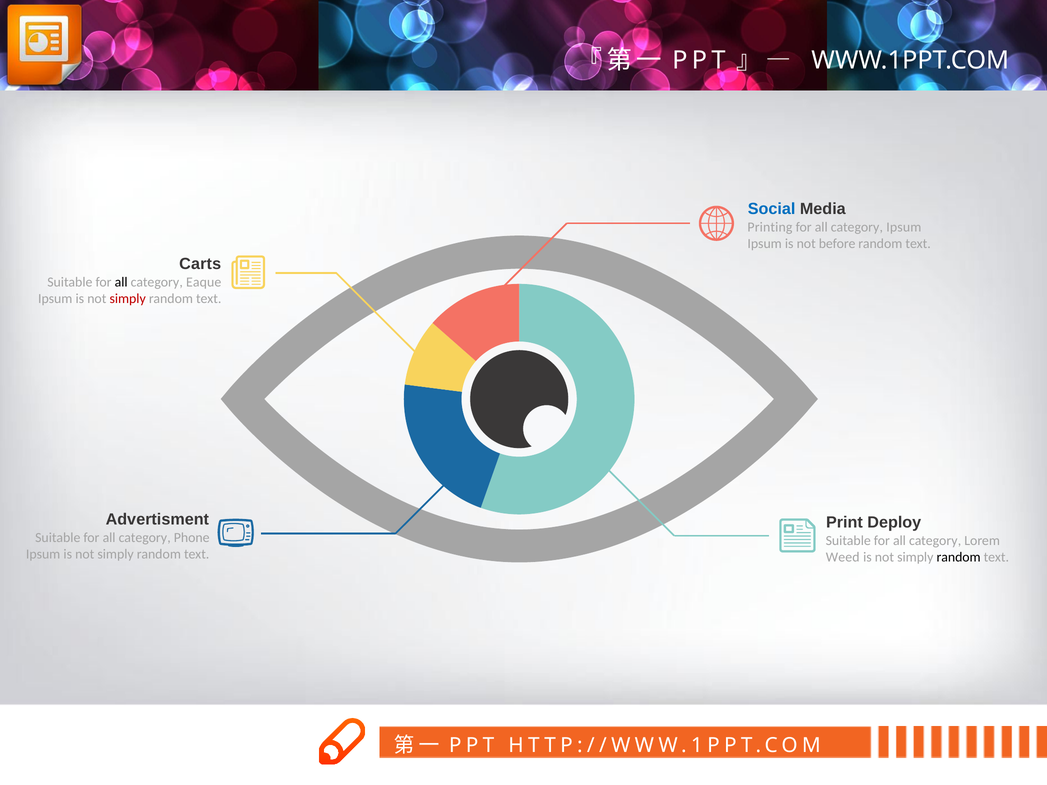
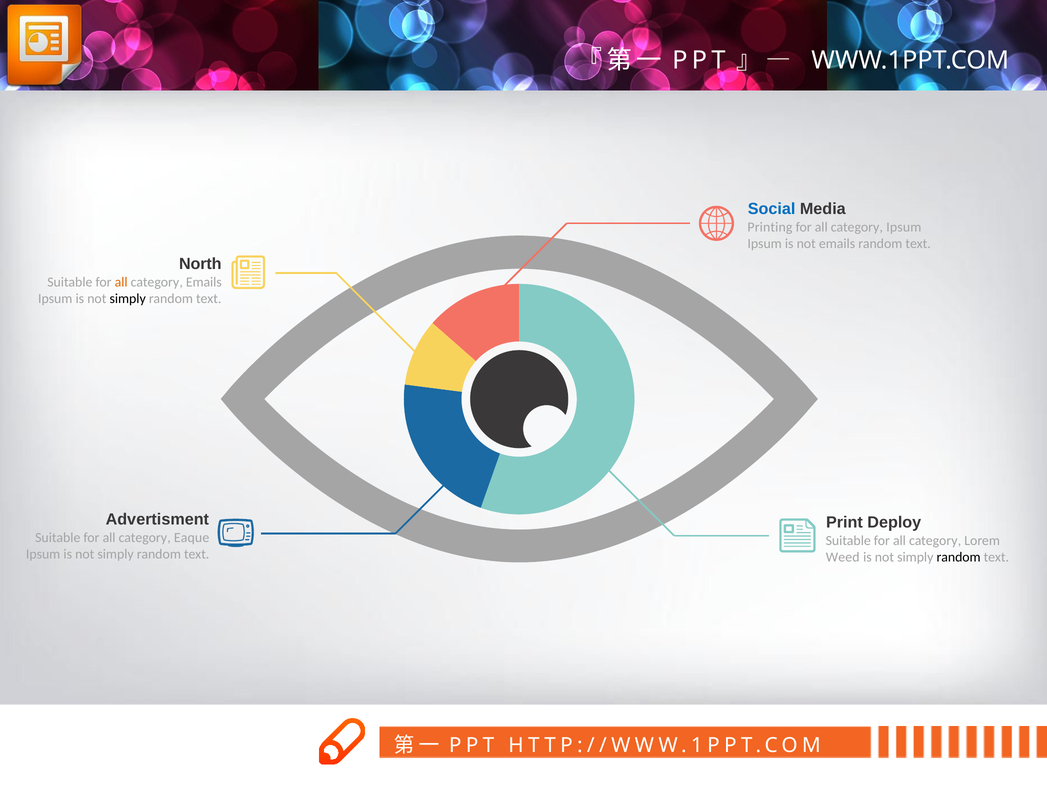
not before: before -> emails
Carts: Carts -> North
all at (121, 282) colour: black -> orange
category Eaque: Eaque -> Emails
simply at (128, 299) colour: red -> black
Phone: Phone -> Eaque
